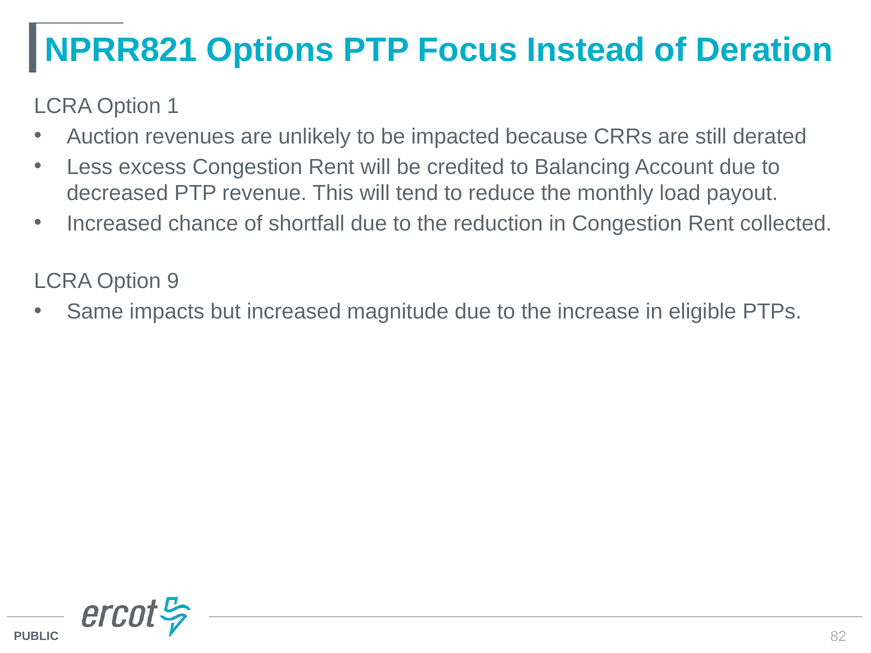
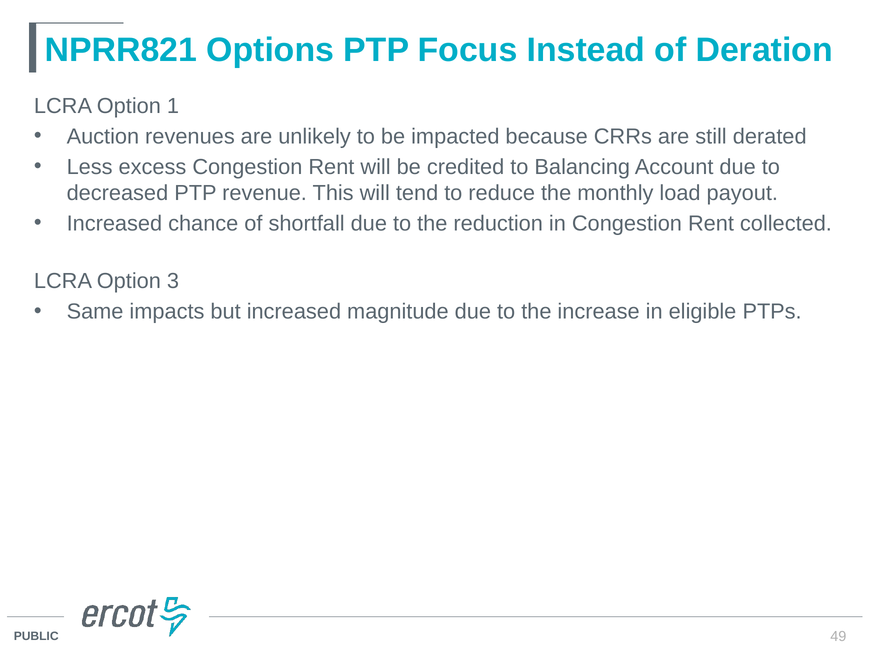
9: 9 -> 3
82: 82 -> 49
